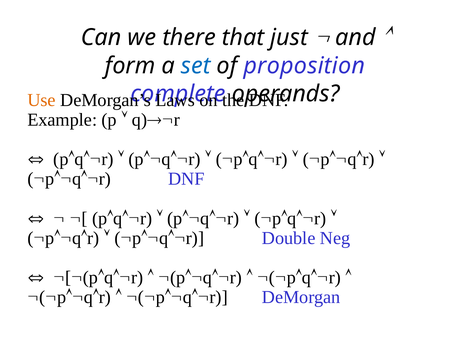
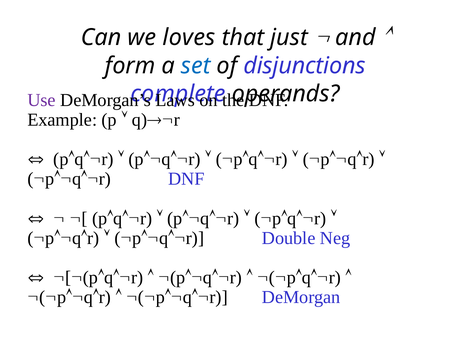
there: there -> loves
proposition: proposition -> disjunctions
Use colour: orange -> purple
